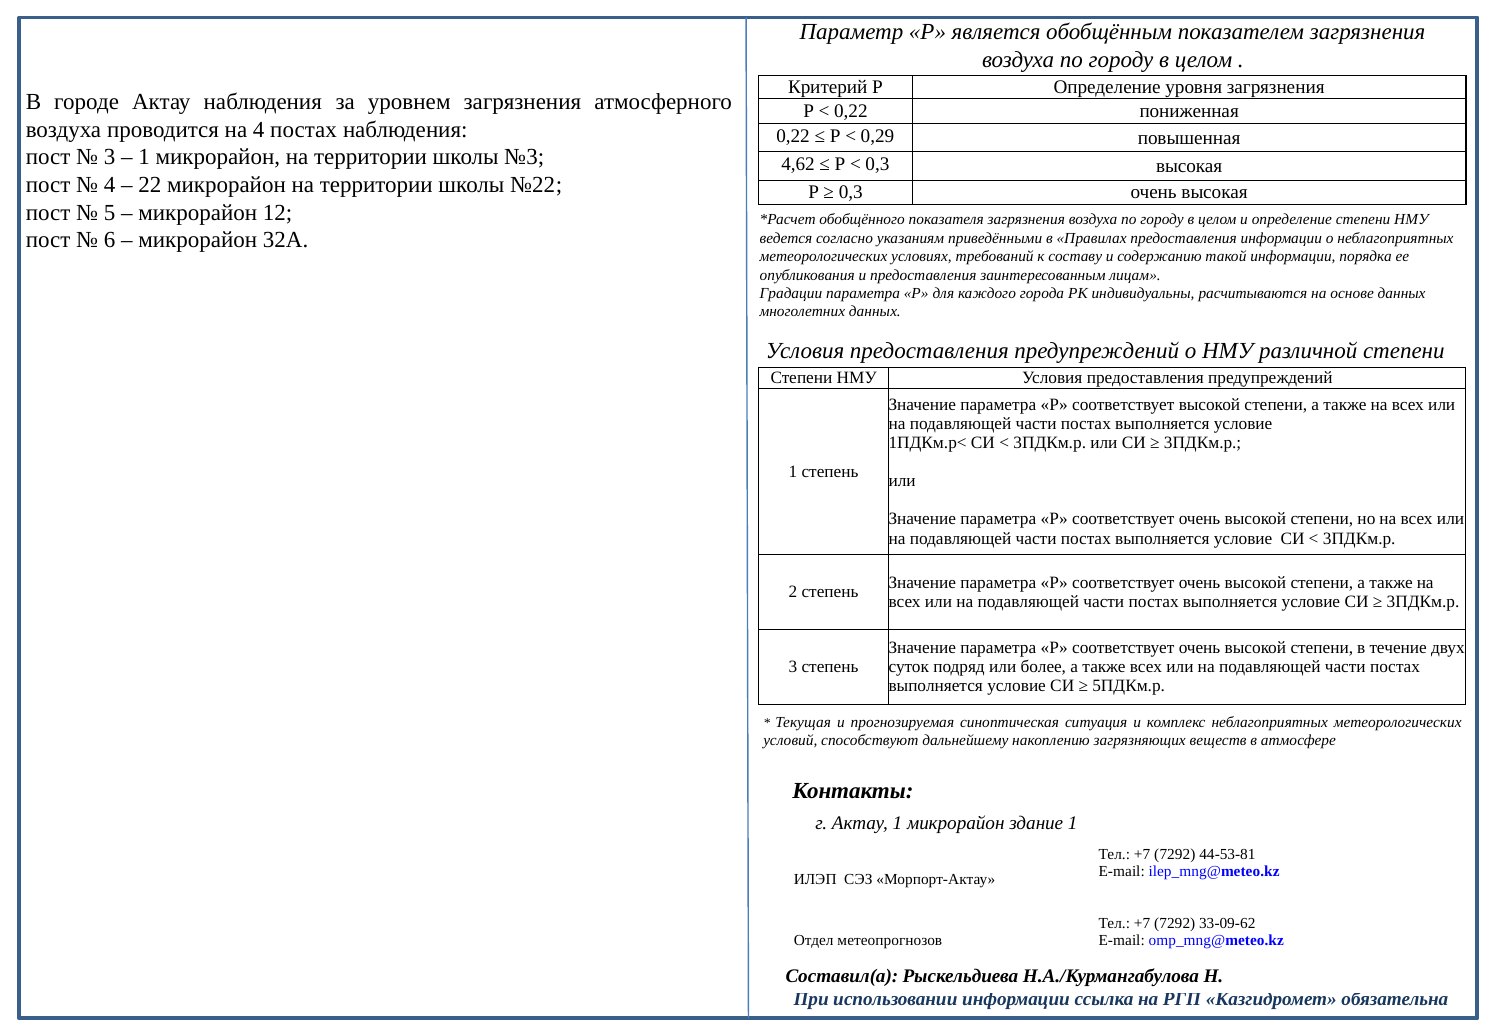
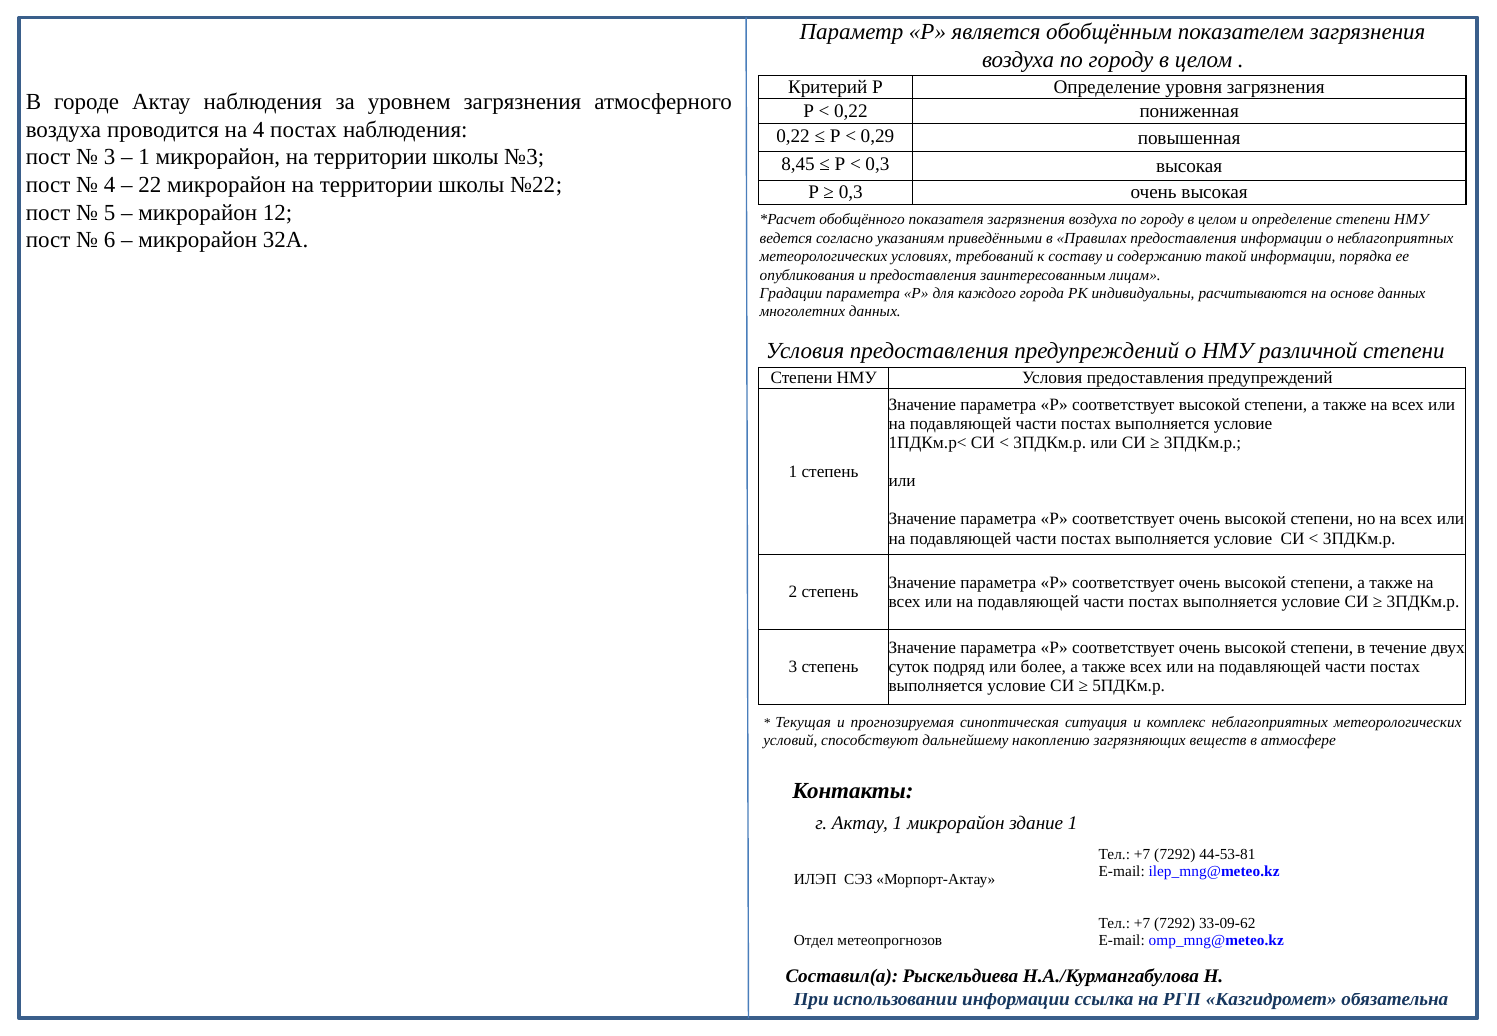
4,62: 4,62 -> 8,45
